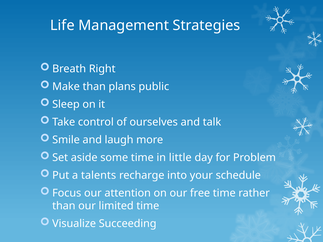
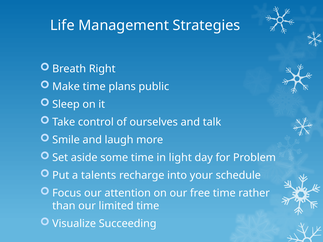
Make than: than -> time
little: little -> light
